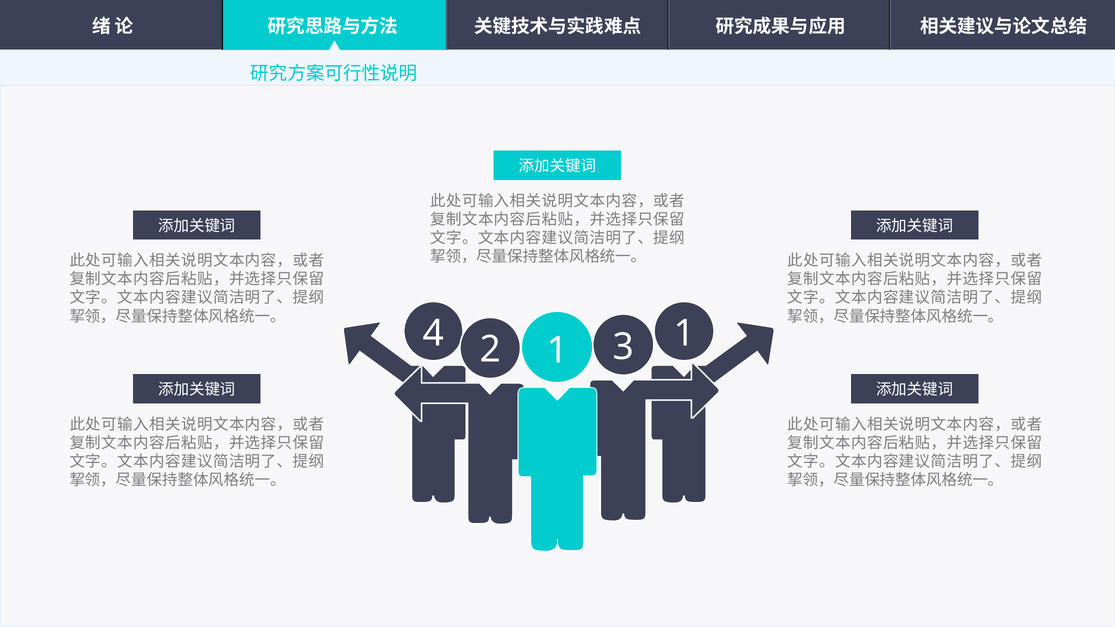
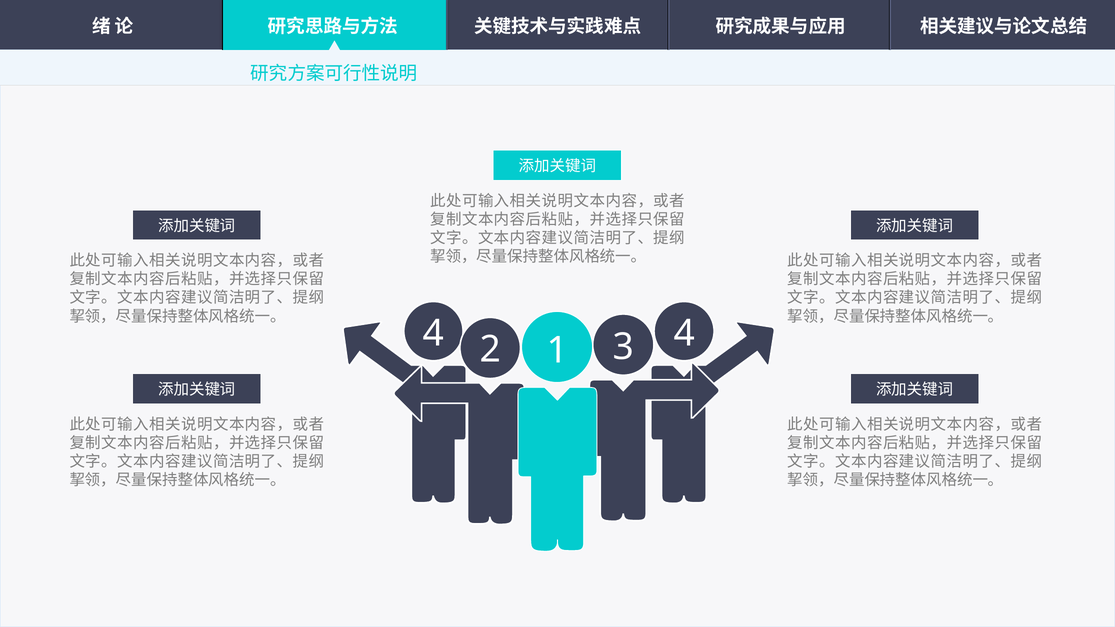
4 1: 1 -> 4
